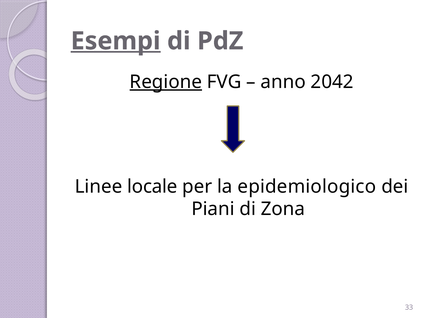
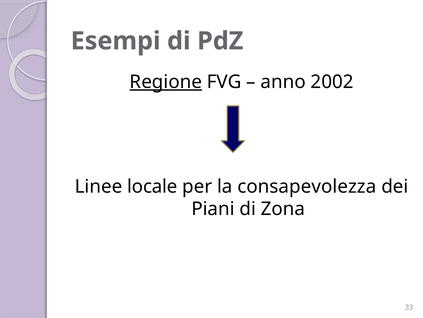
Esempi underline: present -> none
2042: 2042 -> 2002
epidemiologico: epidemiologico -> consapevolezza
